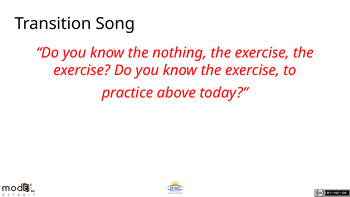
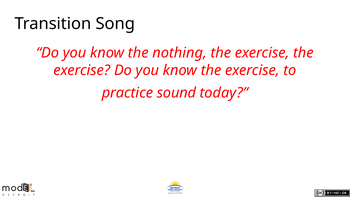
above: above -> sound
